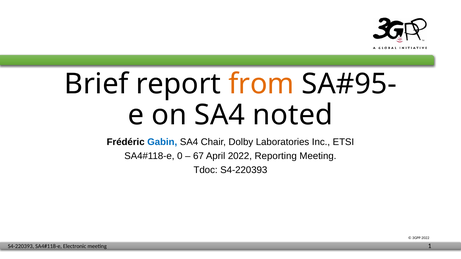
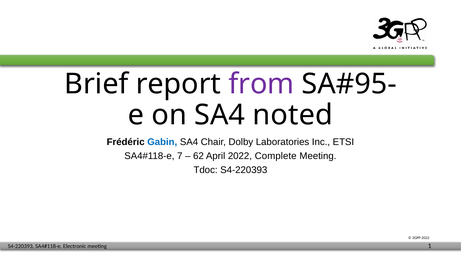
from colour: orange -> purple
0: 0 -> 7
67: 67 -> 62
Reporting: Reporting -> Complete
